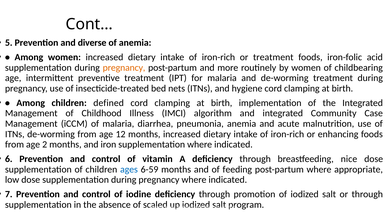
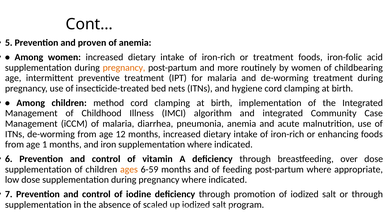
diverse: diverse -> proven
defined: defined -> method
2: 2 -> 1
nice: nice -> over
ages colour: blue -> orange
